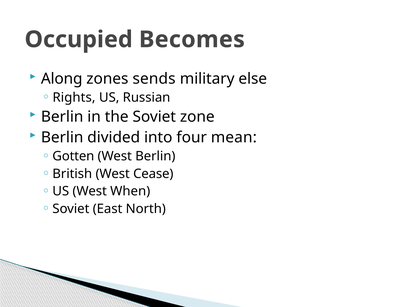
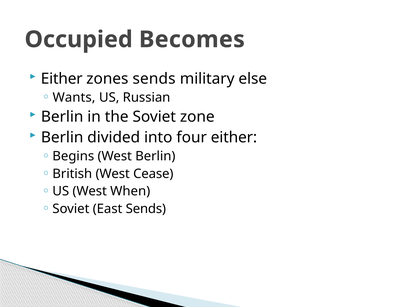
Along at (62, 79): Along -> Either
Rights: Rights -> Wants
four mean: mean -> either
Gotten: Gotten -> Begins
East North: North -> Sends
